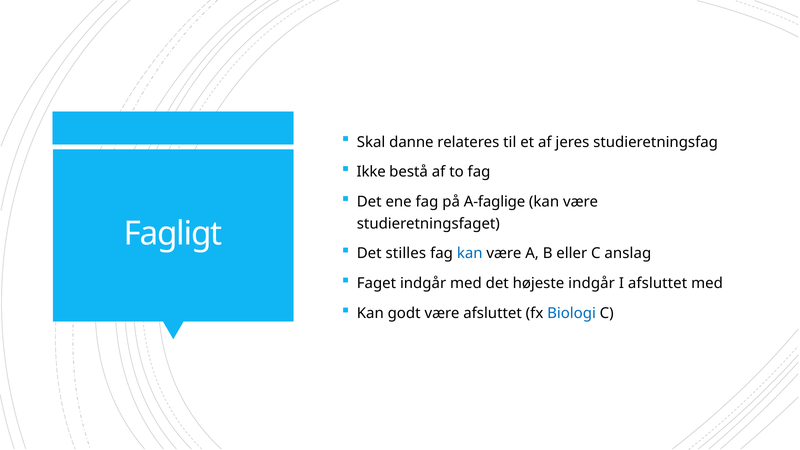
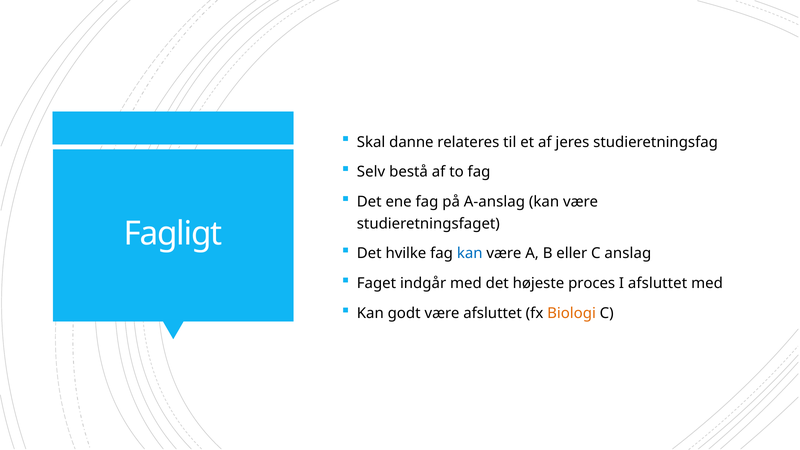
Ikke: Ikke -> Selv
A-faglige: A-faglige -> A-anslag
stilles: stilles -> hvilke
højeste indgår: indgår -> proces
Biologi colour: blue -> orange
